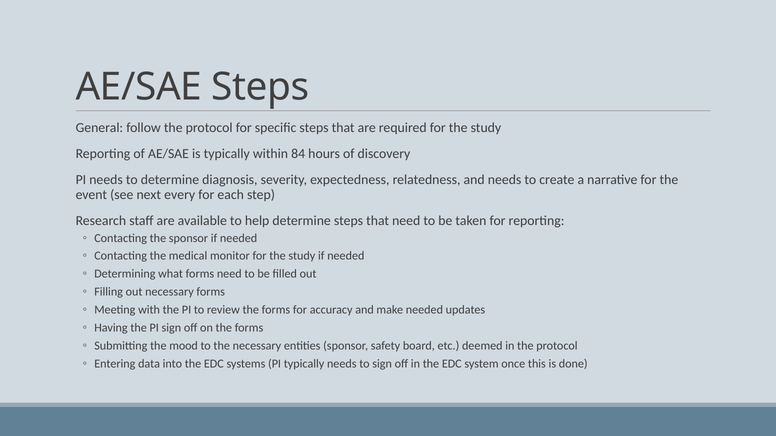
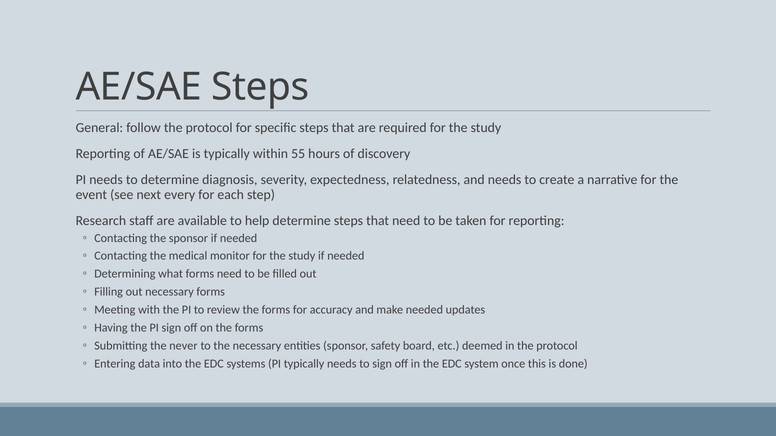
84: 84 -> 55
mood: mood -> never
